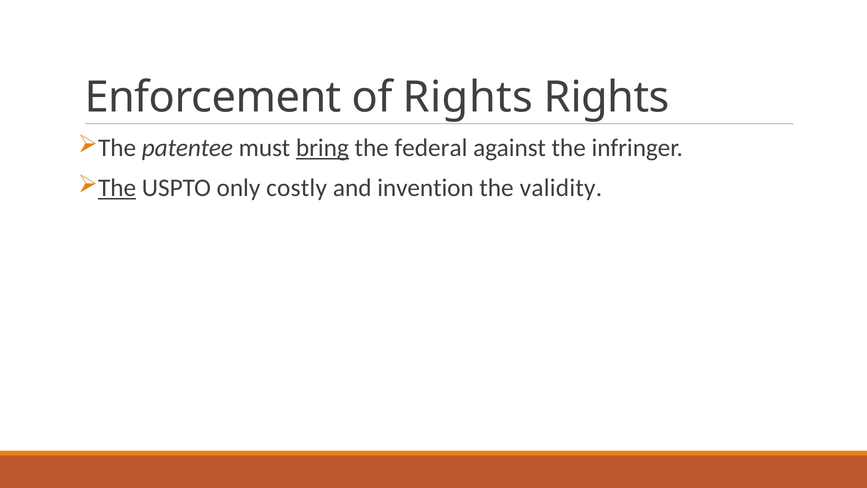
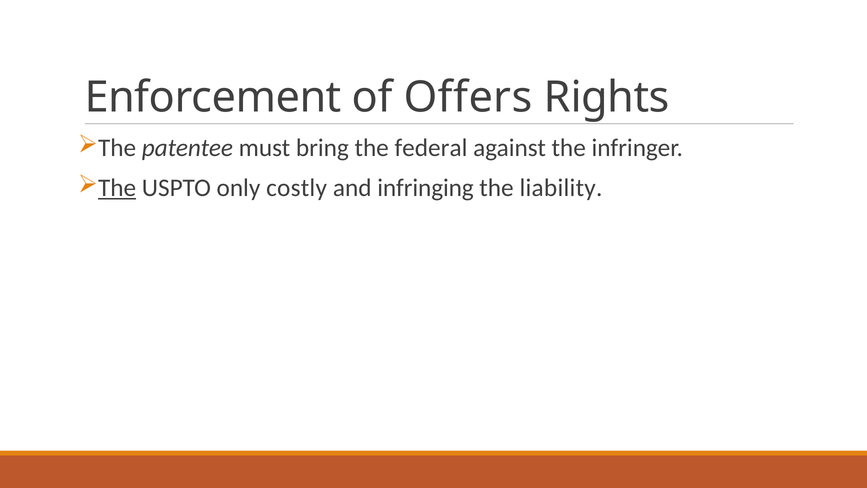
of Rights: Rights -> Offers
bring underline: present -> none
invention: invention -> infringing
validity: validity -> liability
